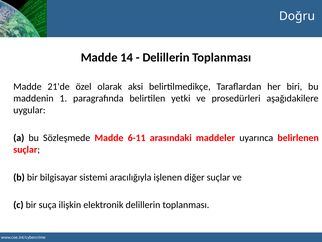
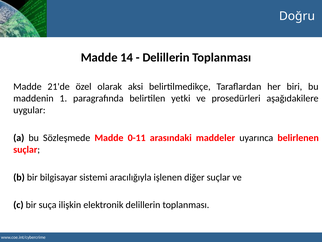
6-11: 6-11 -> 0-11
